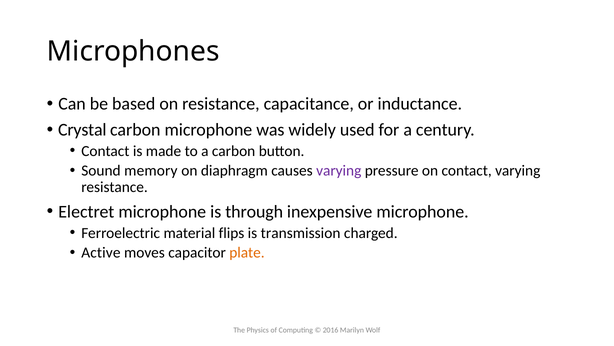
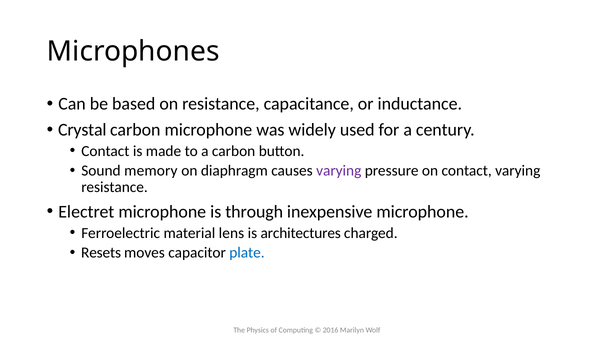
flips: flips -> lens
transmission: transmission -> architectures
Active: Active -> Resets
plate colour: orange -> blue
